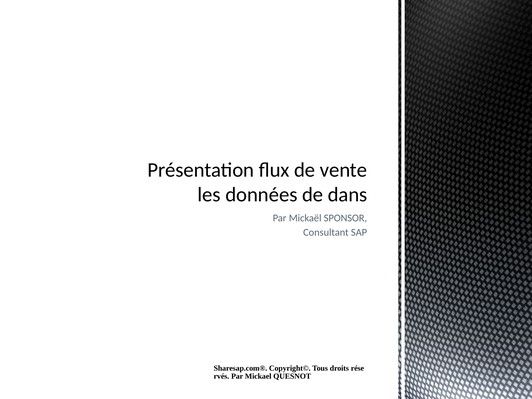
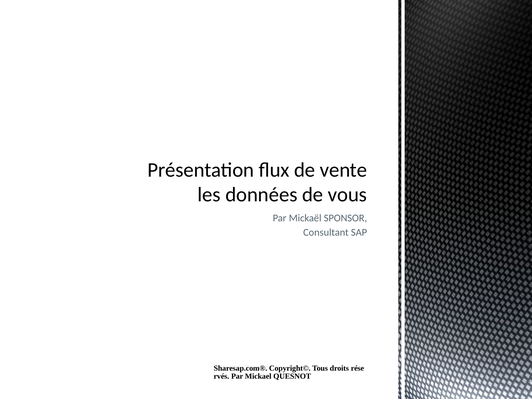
dans: dans -> vous
